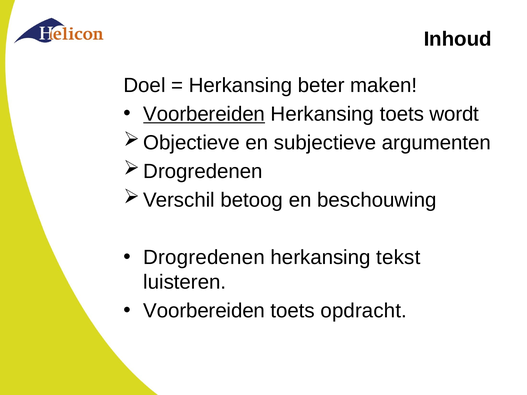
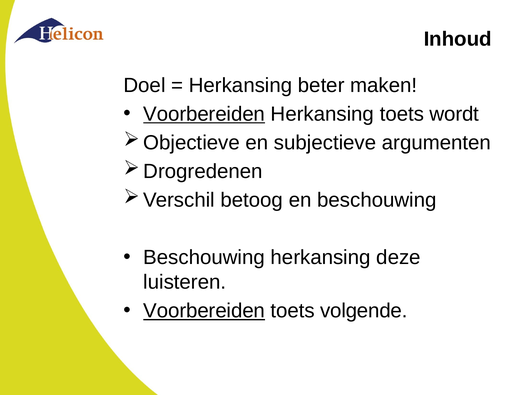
Drogredenen at (204, 258): Drogredenen -> Beschouwing
tekst: tekst -> deze
Voorbereiden at (204, 311) underline: none -> present
opdracht: opdracht -> volgende
